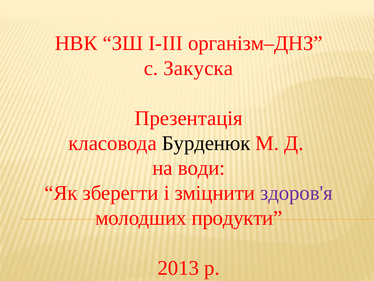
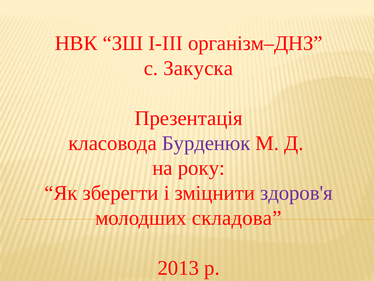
Бурденюк colour: black -> purple
води: води -> року
продукти: продукти -> складова
